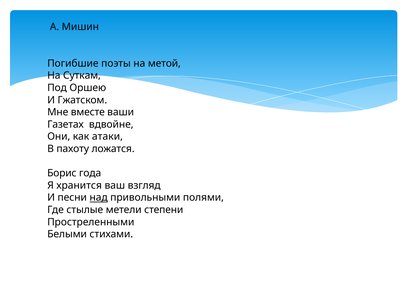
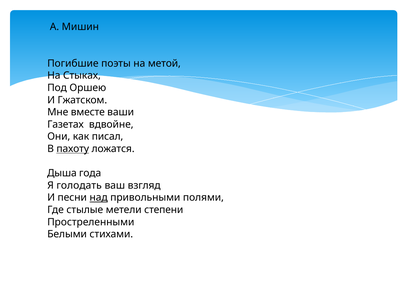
Суткам: Суткам -> Стыках
атаки: атаки -> писал
пахоту underline: none -> present
Борис: Борис -> Дыша
хранится: хранится -> голодать
